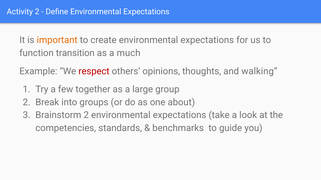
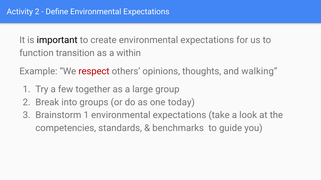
important colour: orange -> black
much: much -> within
about: about -> today
Brainstorm 2: 2 -> 1
